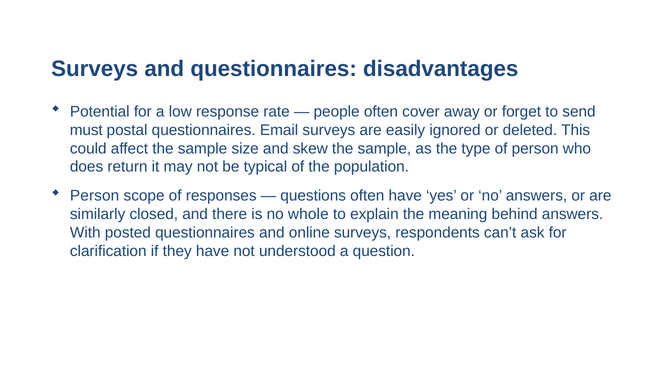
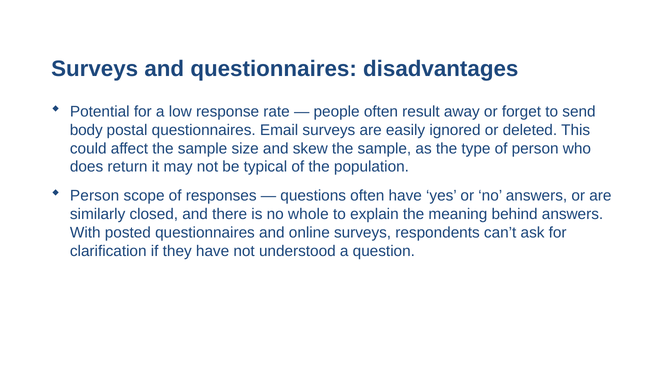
cover: cover -> result
must: must -> body
